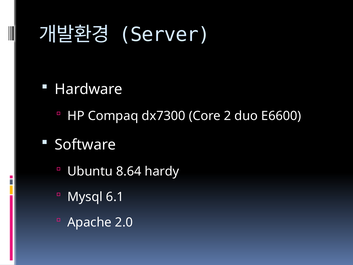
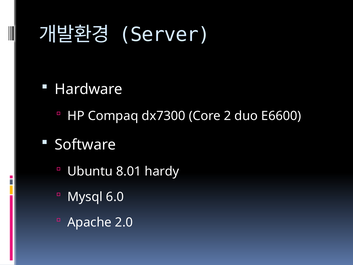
8.64: 8.64 -> 8.01
6.1: 6.1 -> 6.0
